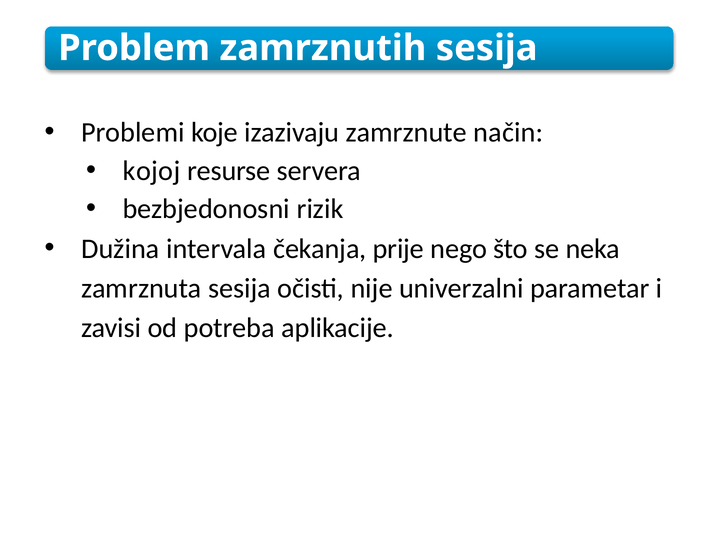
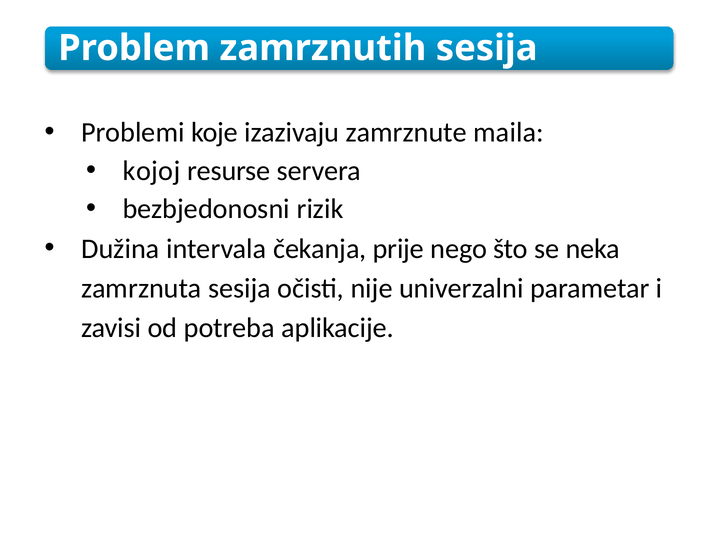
način: način -> maila
